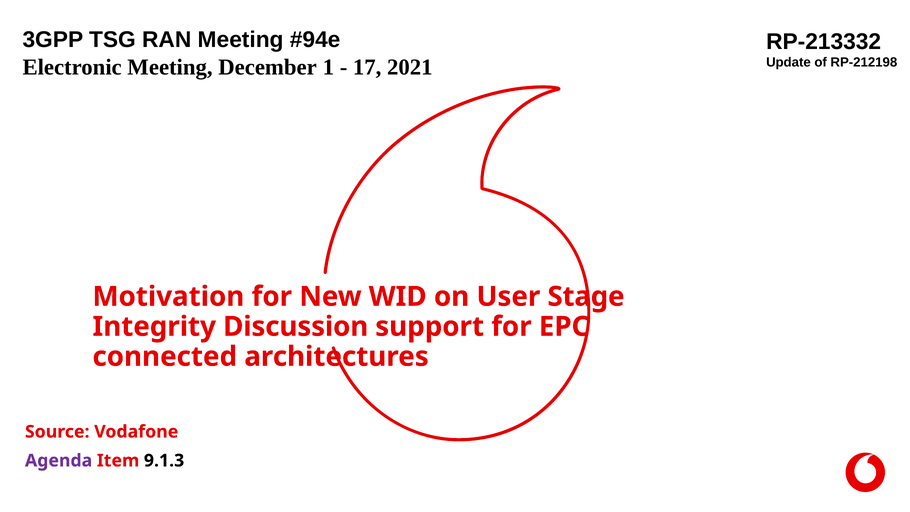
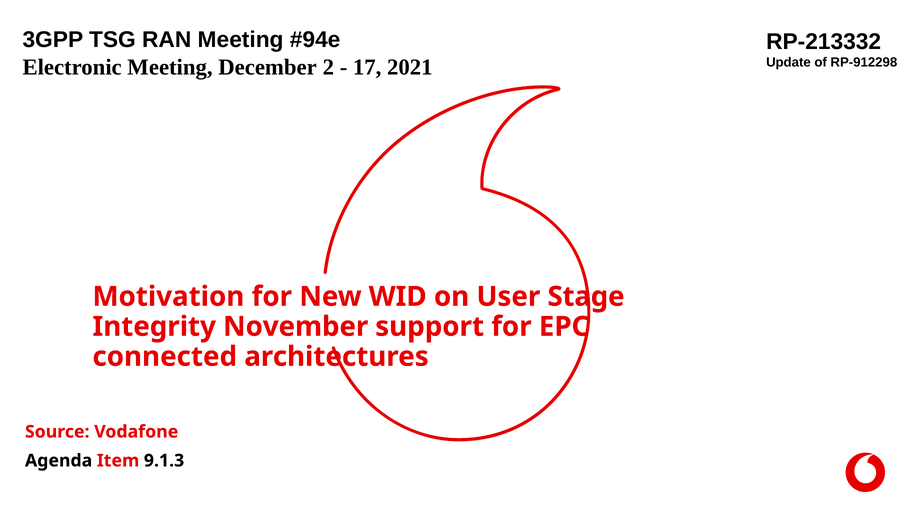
RP-212198: RP-212198 -> RP-912298
1: 1 -> 2
Discussion: Discussion -> November
Agenda colour: purple -> black
